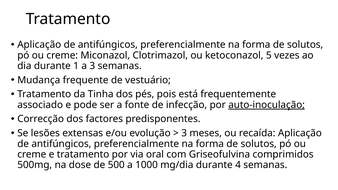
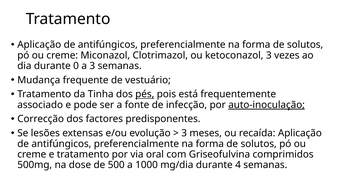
ketoconazol 5: 5 -> 3
1: 1 -> 0
pés underline: none -> present
